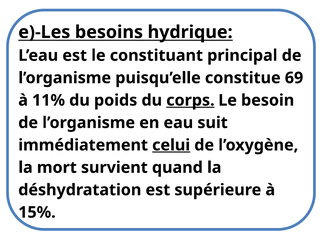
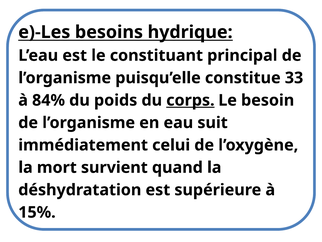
69: 69 -> 33
11%: 11% -> 84%
celui underline: present -> none
